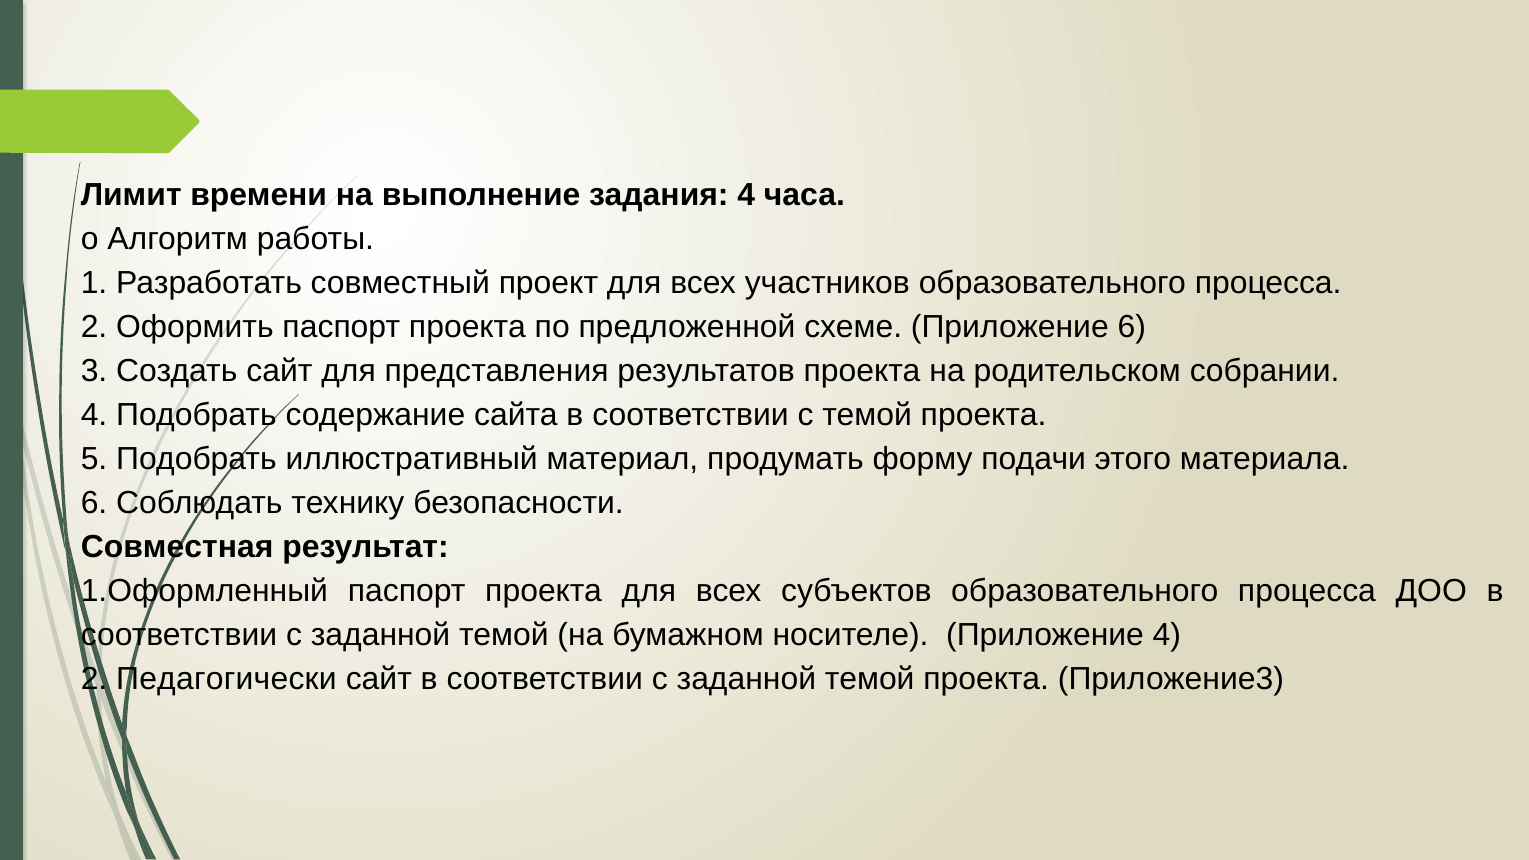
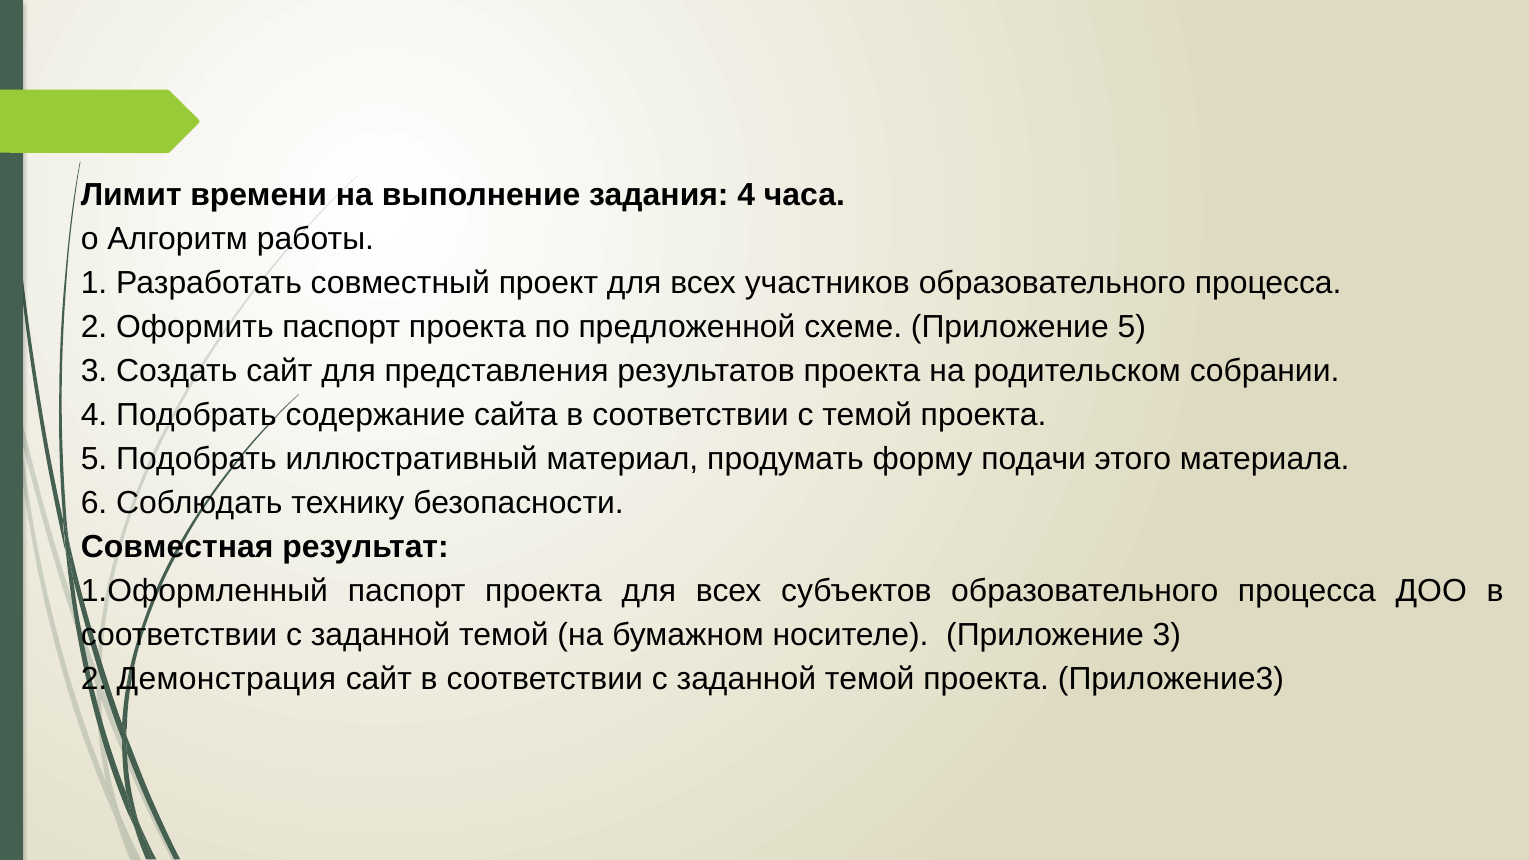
Приложение 6: 6 -> 5
Приложение 4: 4 -> 3
Педагогически: Педагогически -> Демонстрация
